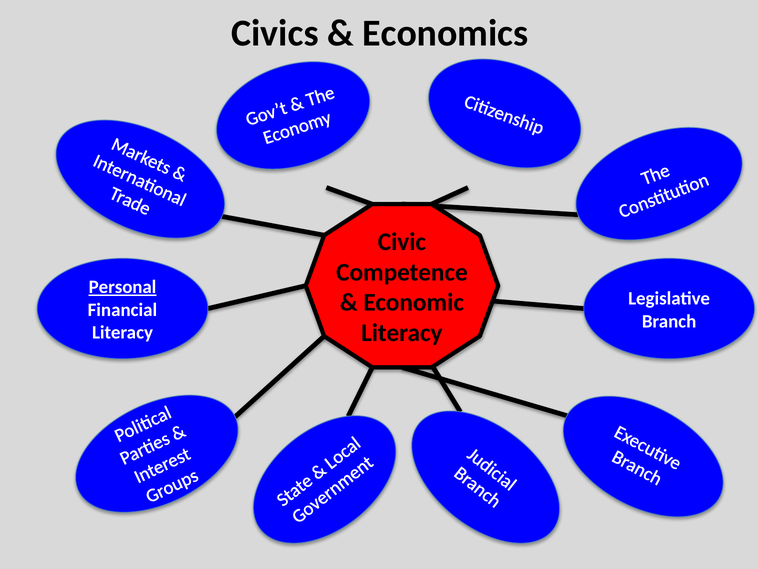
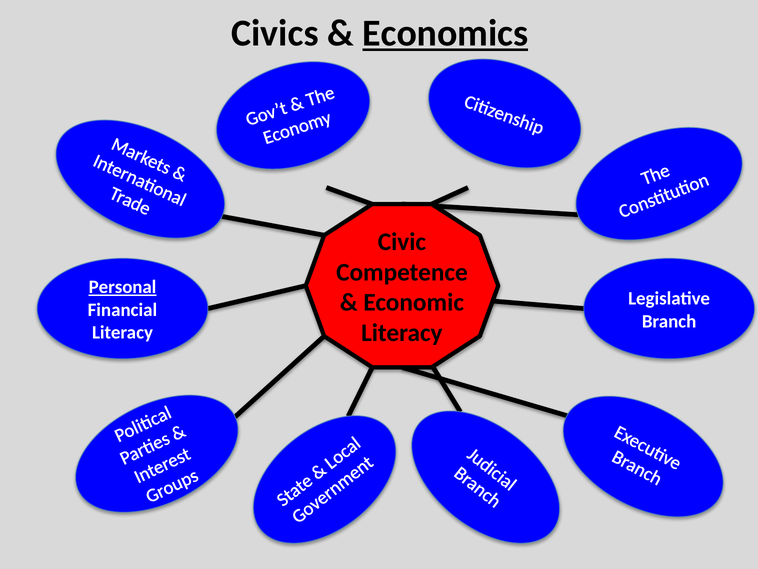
Economics underline: none -> present
